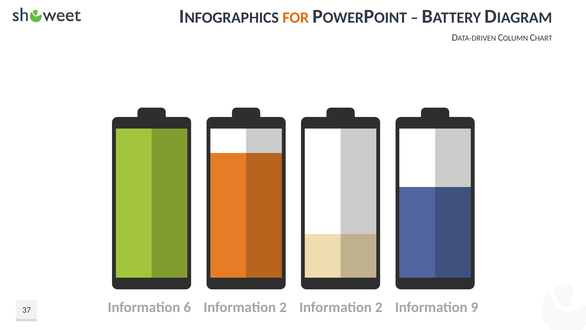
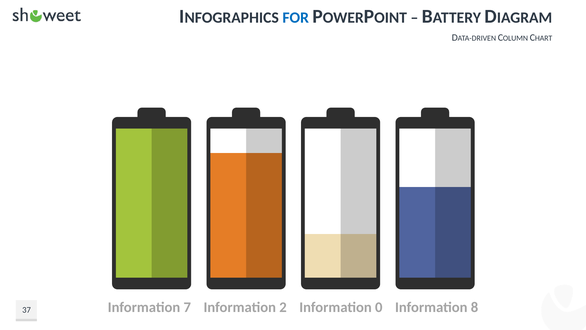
FOR colour: orange -> blue
6: 6 -> 7
2 Information 2: 2 -> 0
9: 9 -> 8
